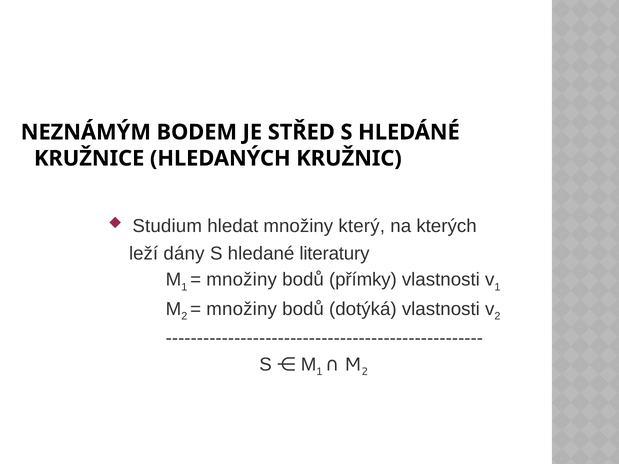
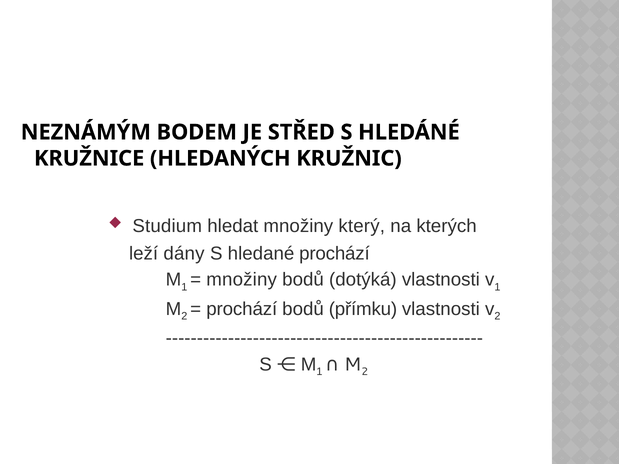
hledané literatury: literatury -> prochází
přímky: přímky -> dotýká
množiny at (242, 309): množiny -> prochází
dotýká: dotýká -> přímku
